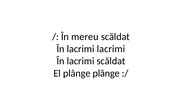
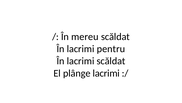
lacrimi lacrimi: lacrimi -> pentru
plânge plânge: plânge -> lacrimi
